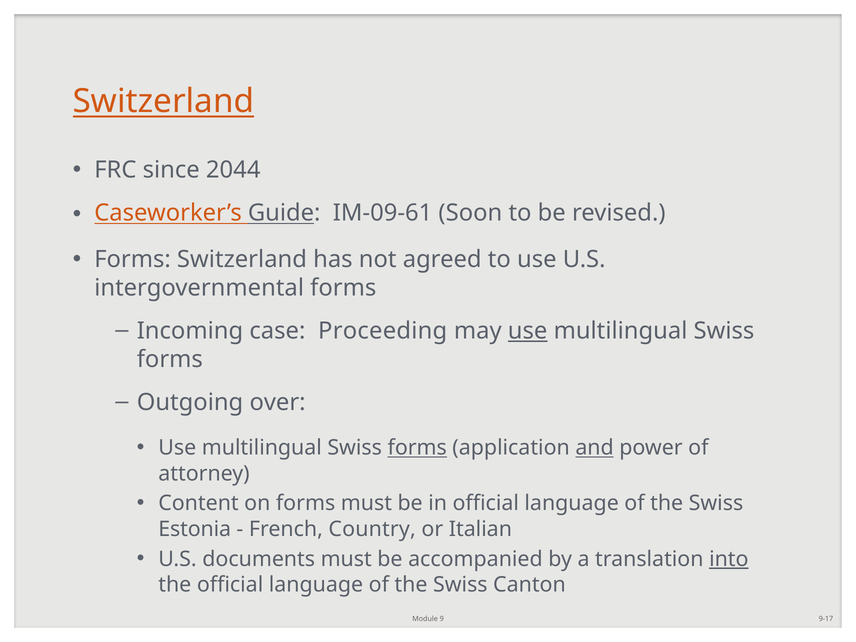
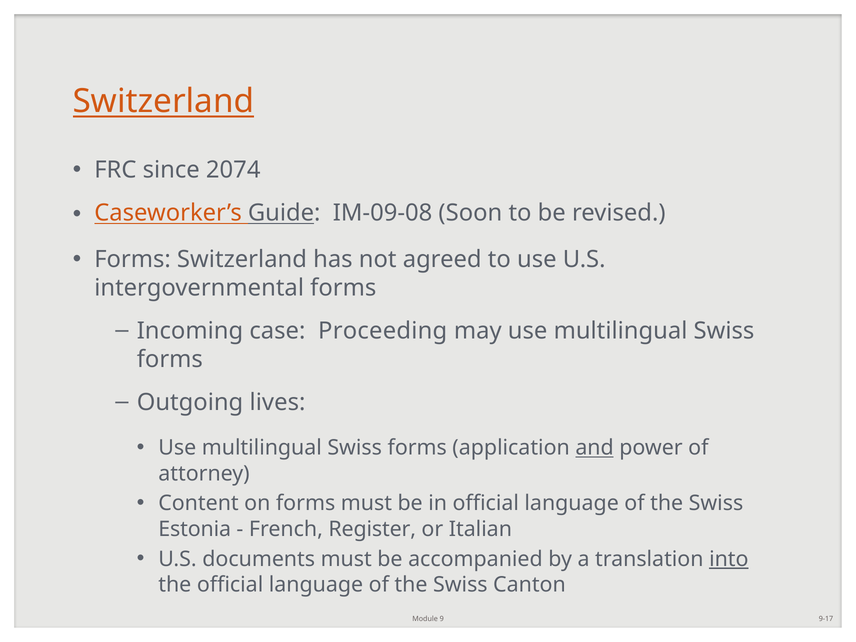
2044: 2044 -> 2074
IM-09-61: IM-09-61 -> IM-09-08
use at (528, 331) underline: present -> none
over: over -> lives
forms at (417, 448) underline: present -> none
Country: Country -> Register
